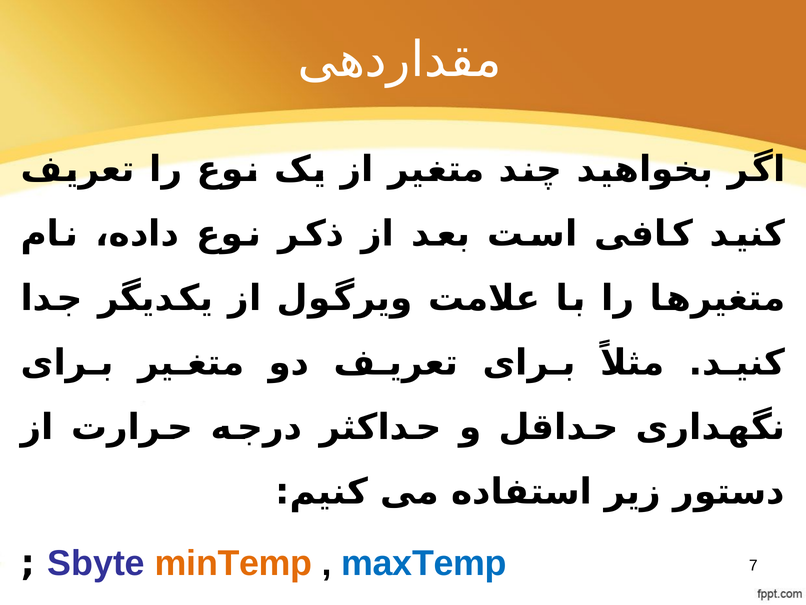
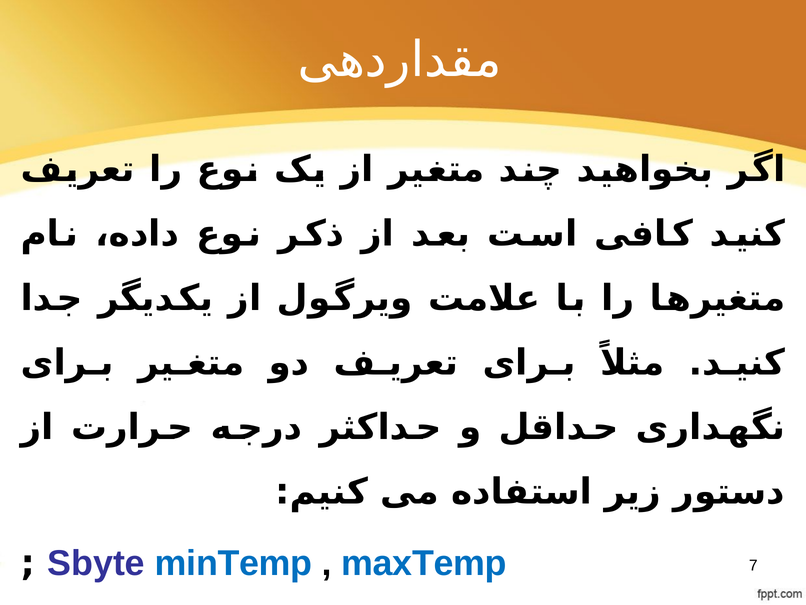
minTemp colour: orange -> blue
